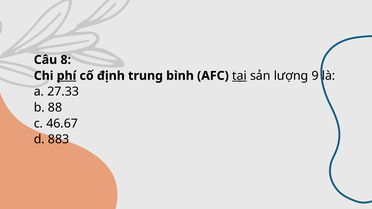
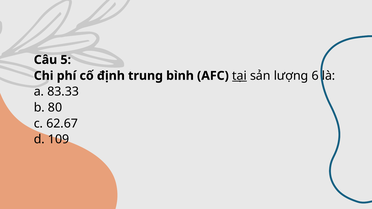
8: 8 -> 5
phí underline: present -> none
9: 9 -> 6
27.33: 27.33 -> 83.33
88: 88 -> 80
46.67: 46.67 -> 62.67
883: 883 -> 109
